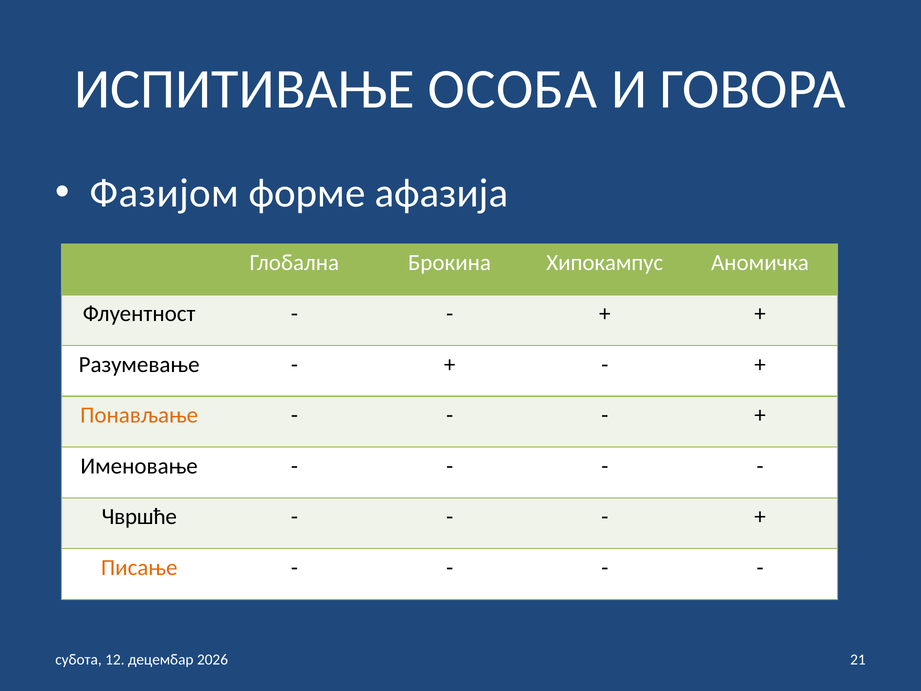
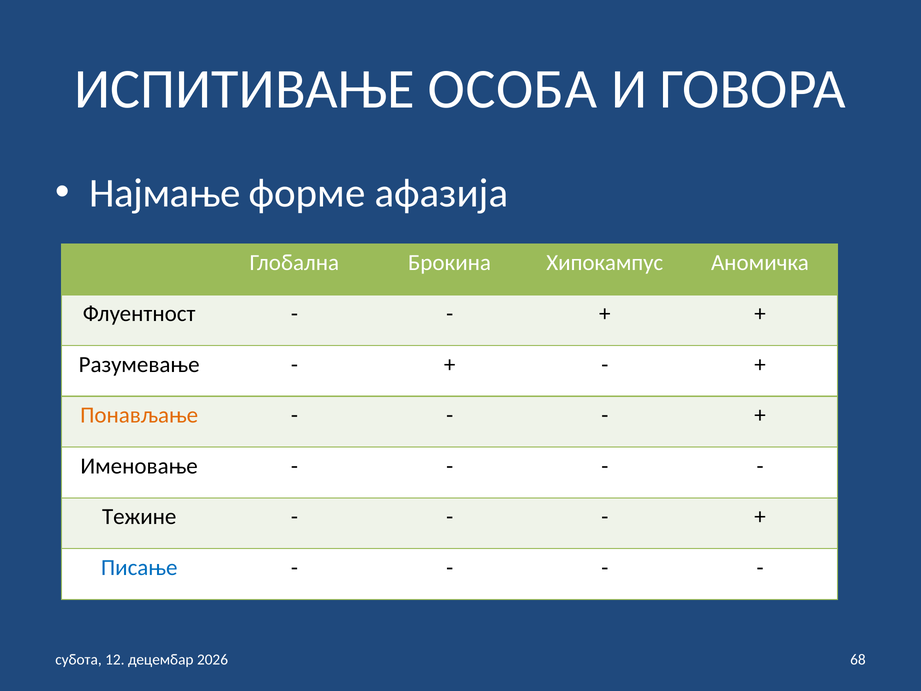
Фазијом: Фазијом -> Најмање
Чвршће: Чвршће -> Тежине
Писање colour: orange -> blue
21: 21 -> 68
